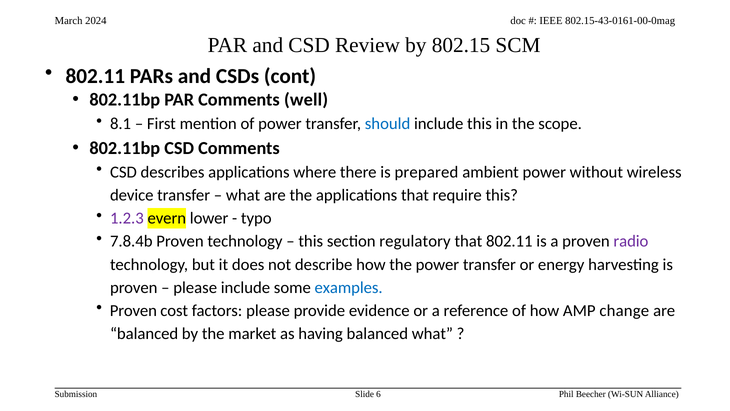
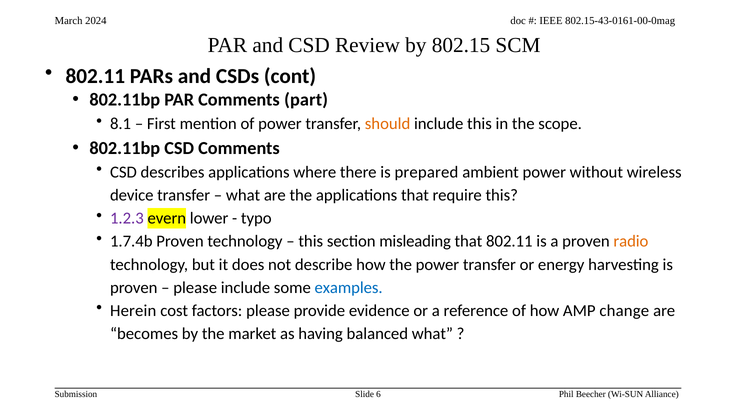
well: well -> part
should colour: blue -> orange
7.8.4b: 7.8.4b -> 1.7.4b
regulatory: regulatory -> misleading
radio colour: purple -> orange
Proven at (133, 310): Proven -> Herein
balanced at (144, 333): balanced -> becomes
